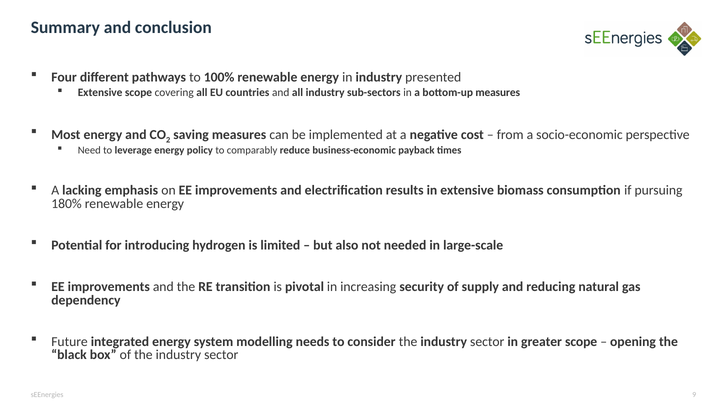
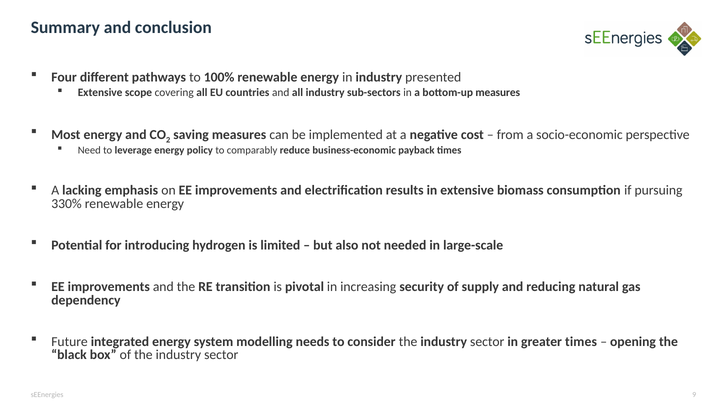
180%: 180% -> 330%
greater scope: scope -> times
